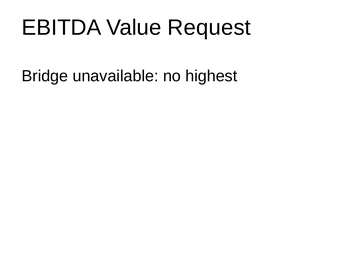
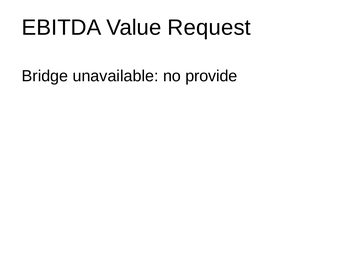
highest: highest -> provide
